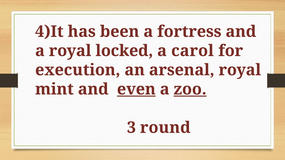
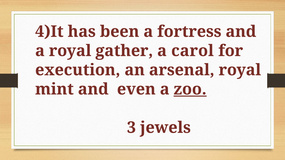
locked: locked -> gather
even underline: present -> none
round: round -> jewels
